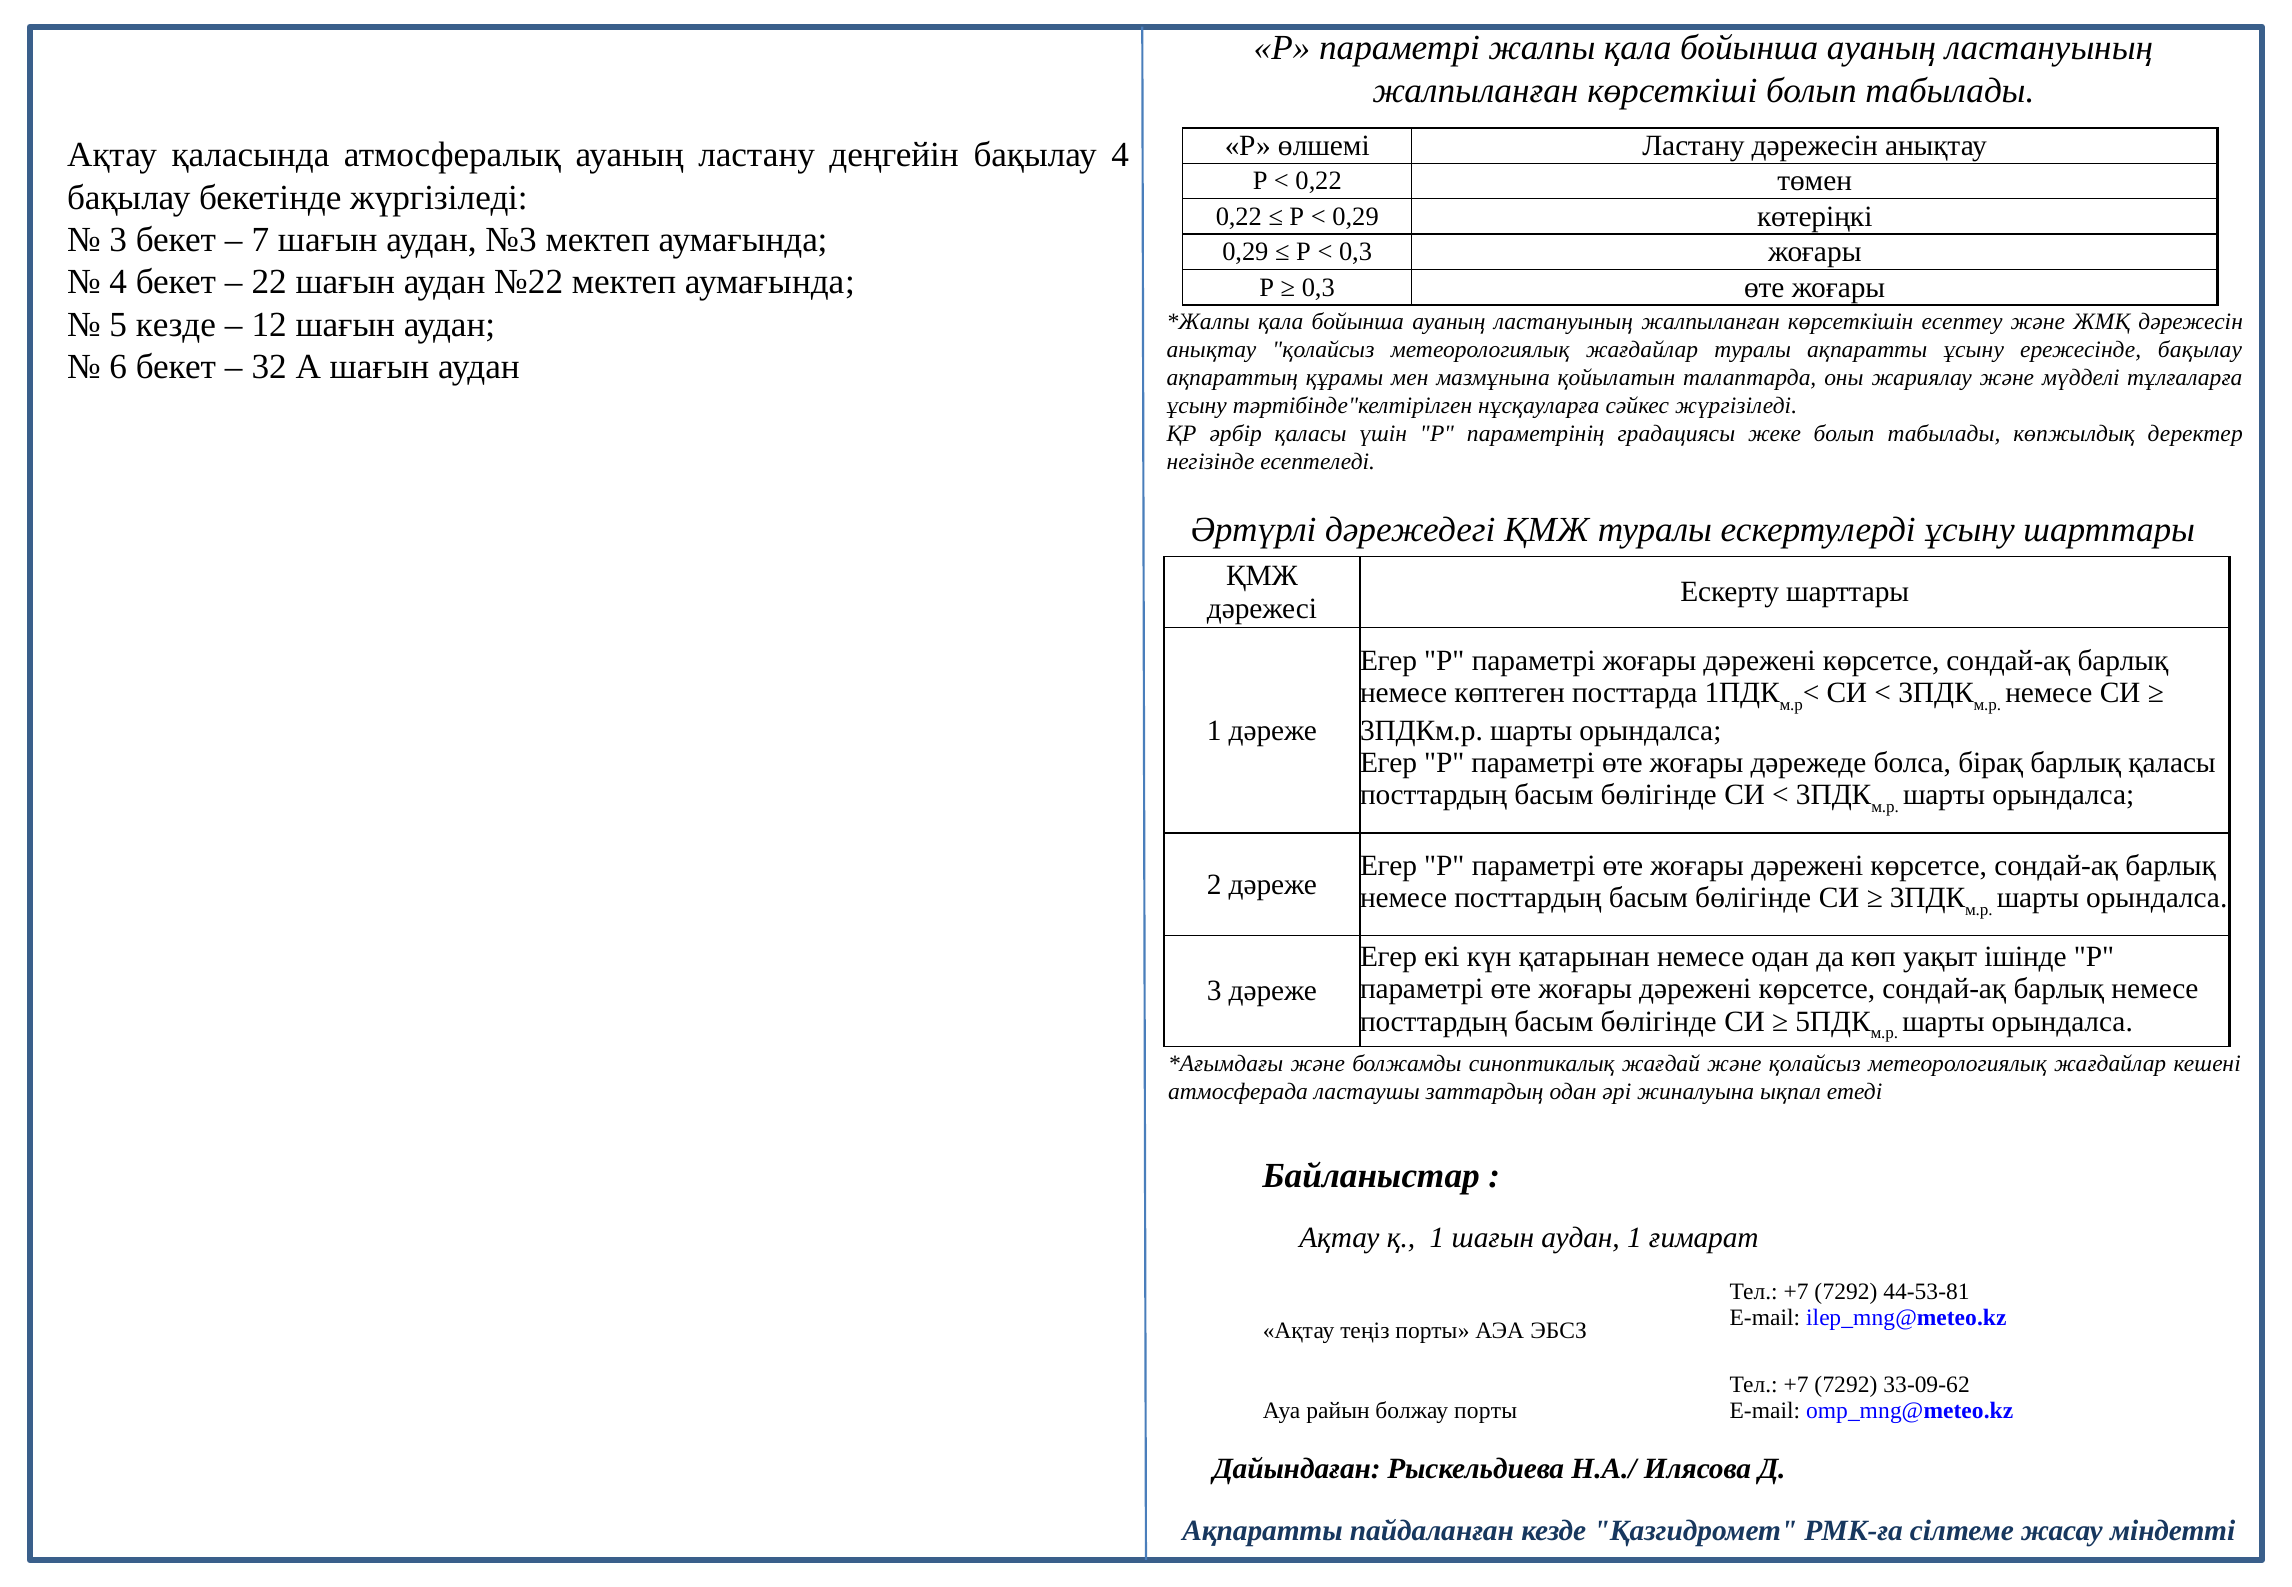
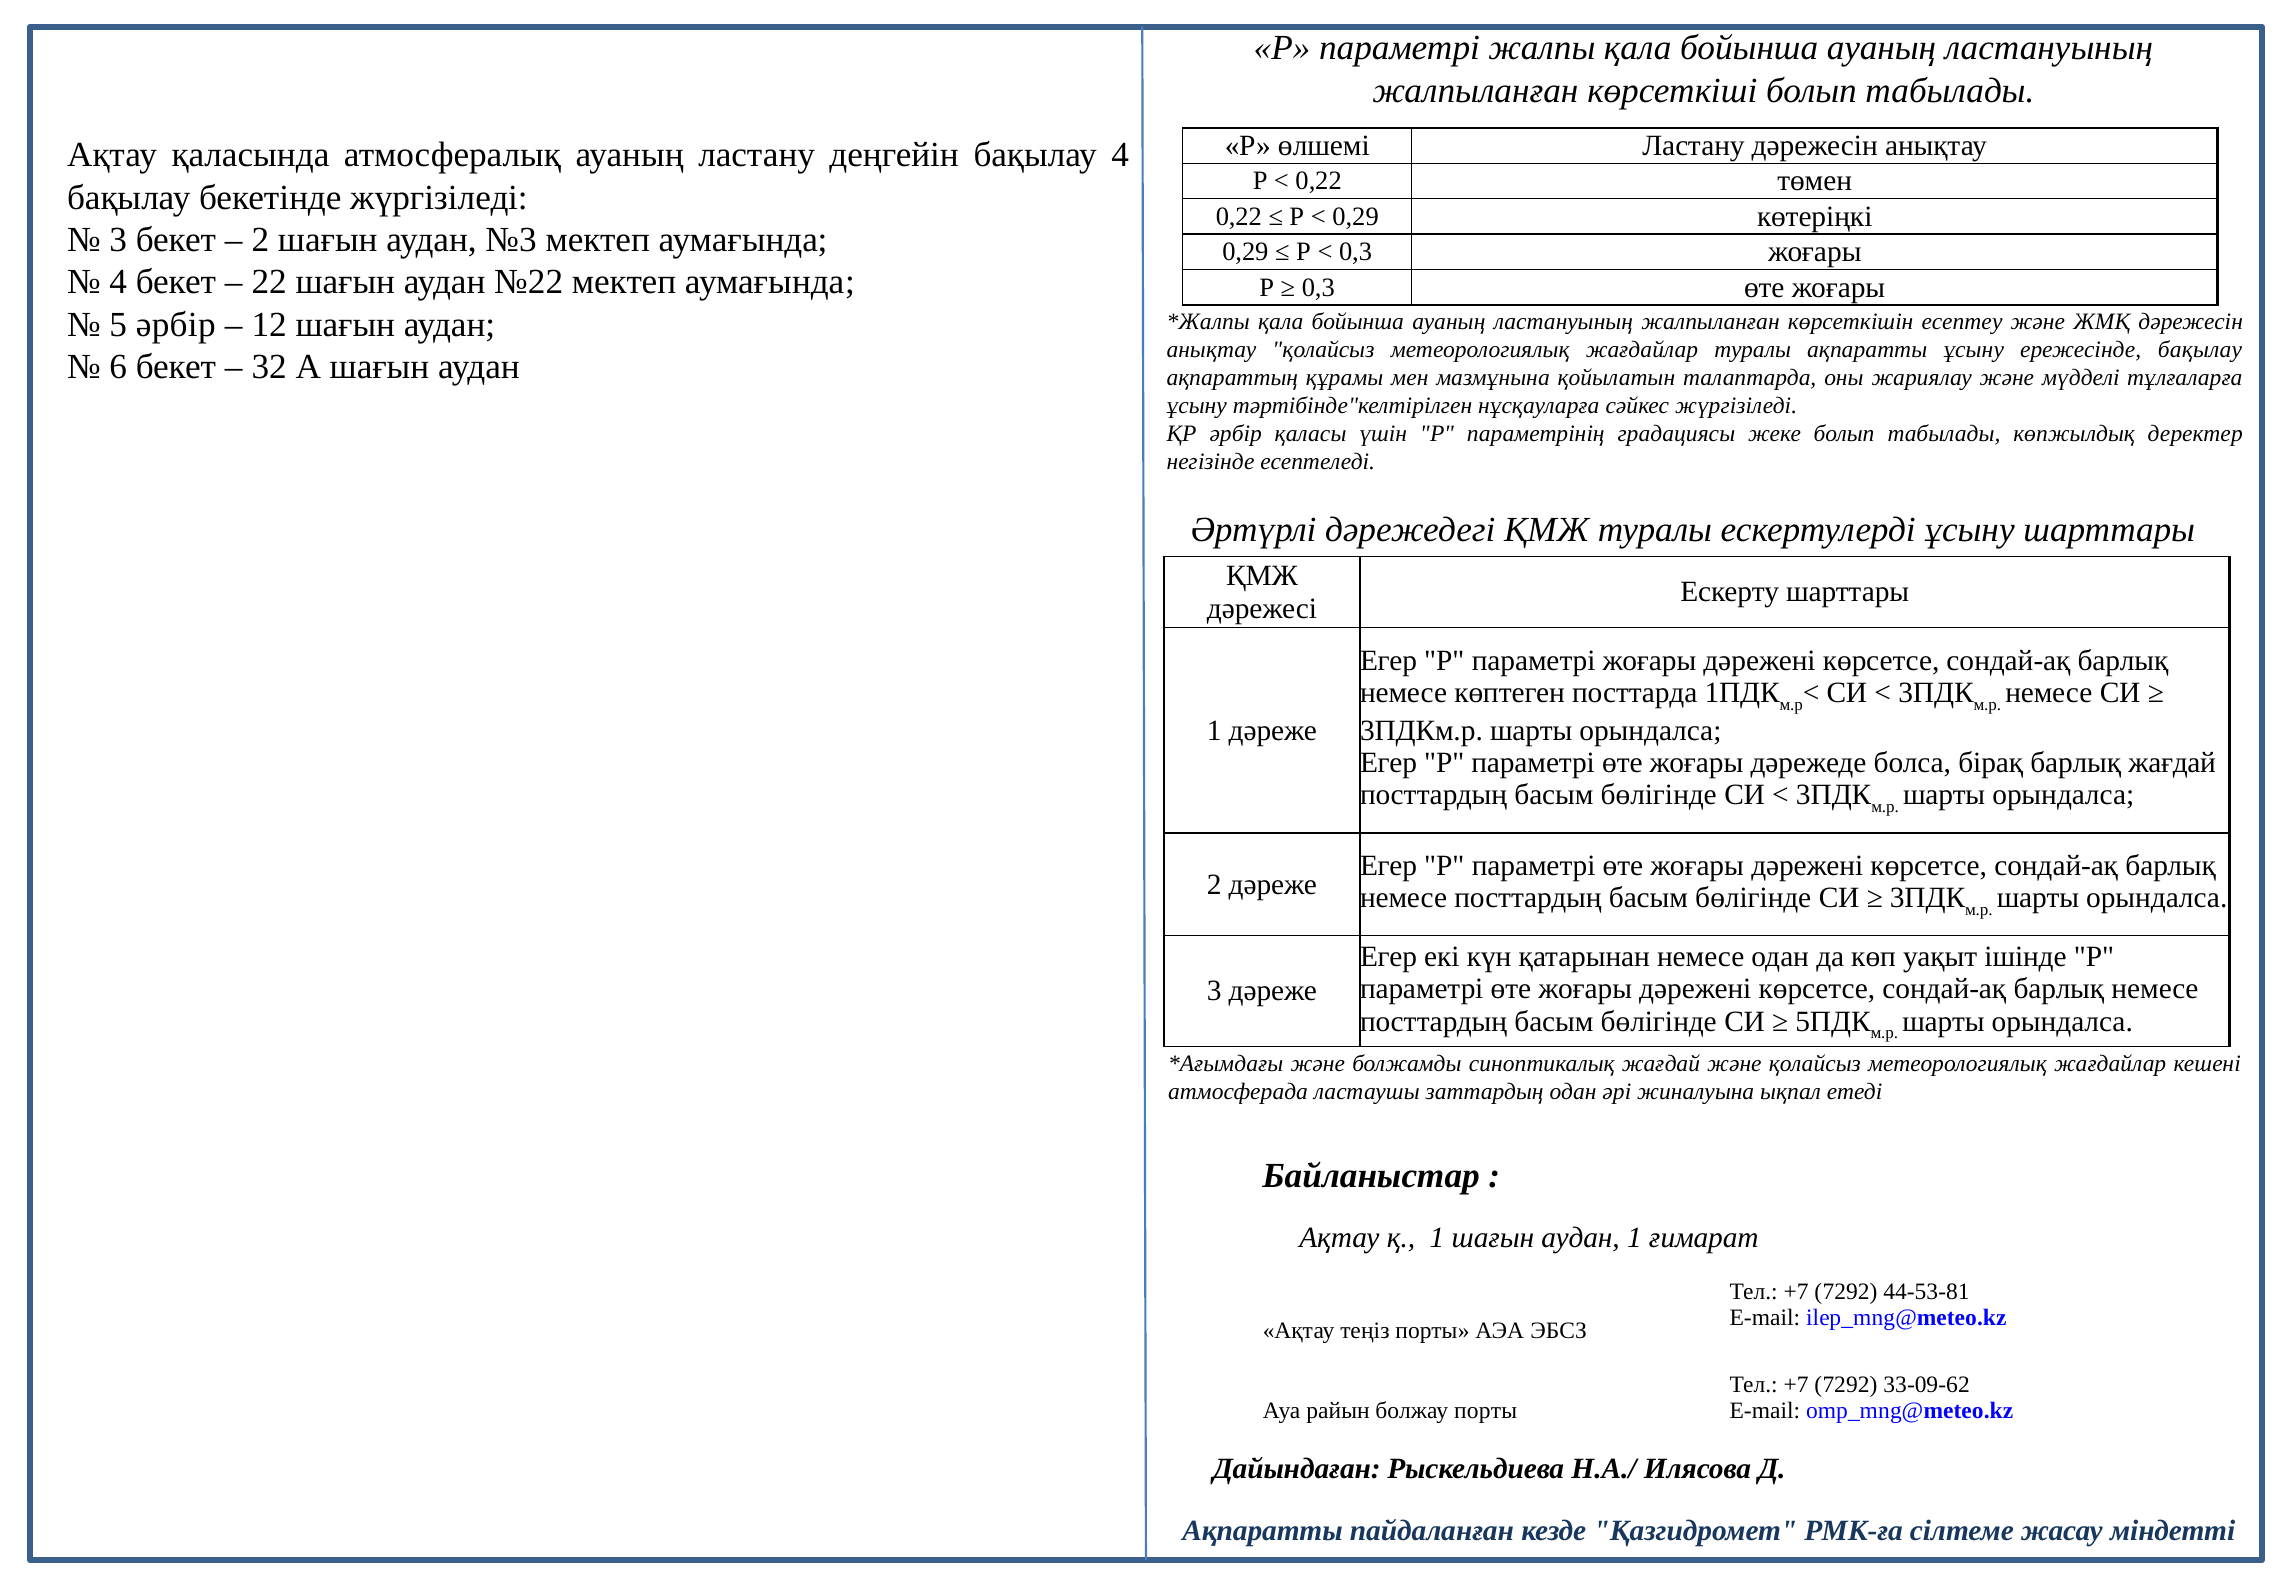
7 at (260, 240): 7 -> 2
5 кезде: кезде -> әрбір
барлық қаласы: қаласы -> жағдай
